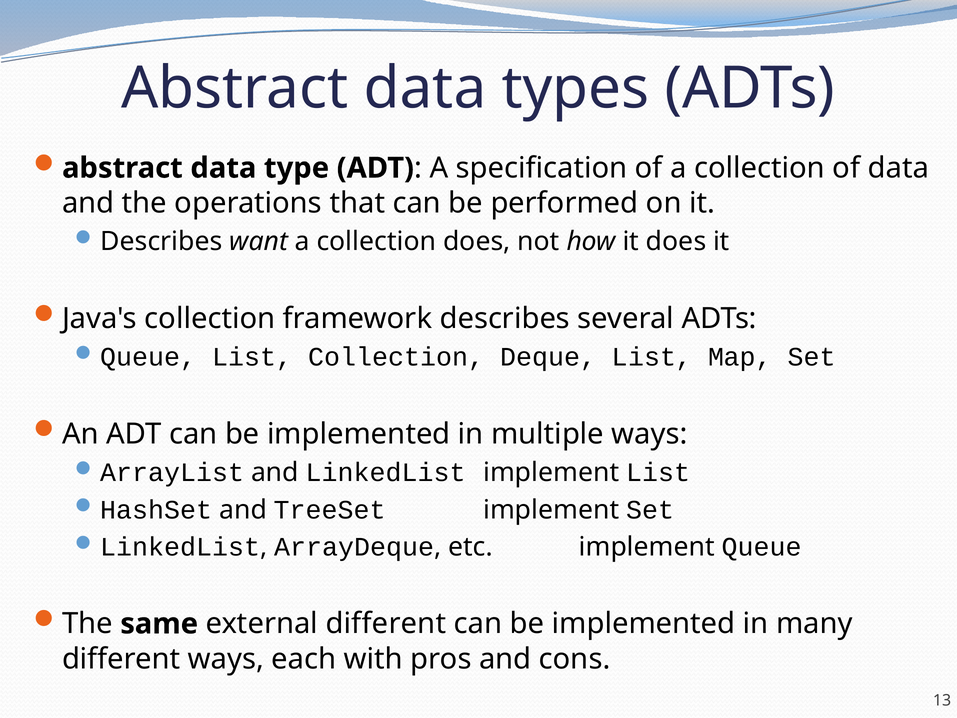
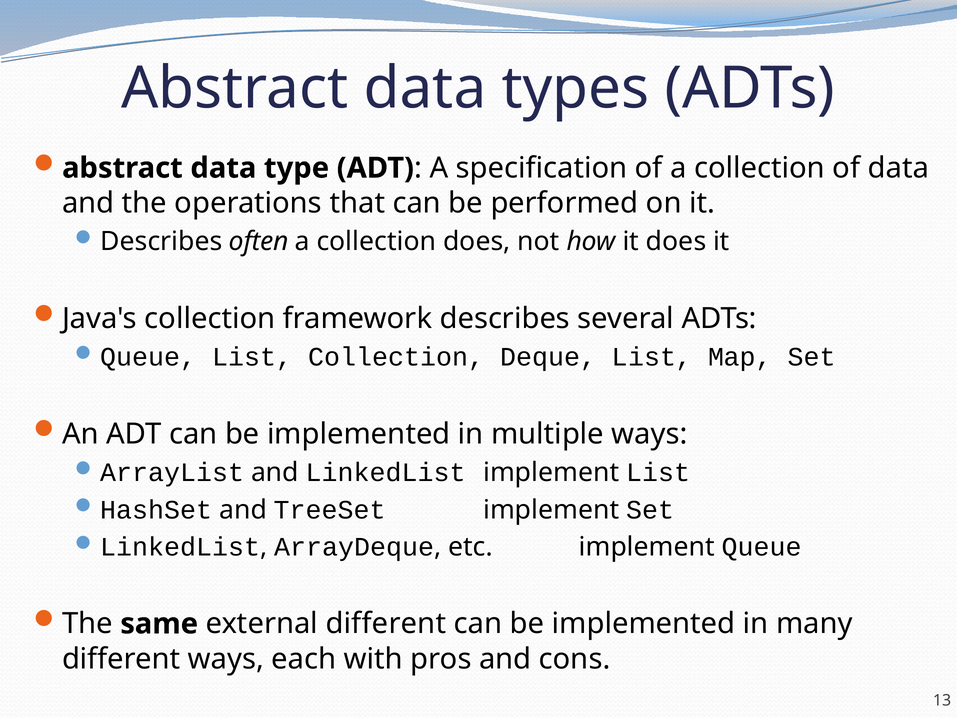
want: want -> often
